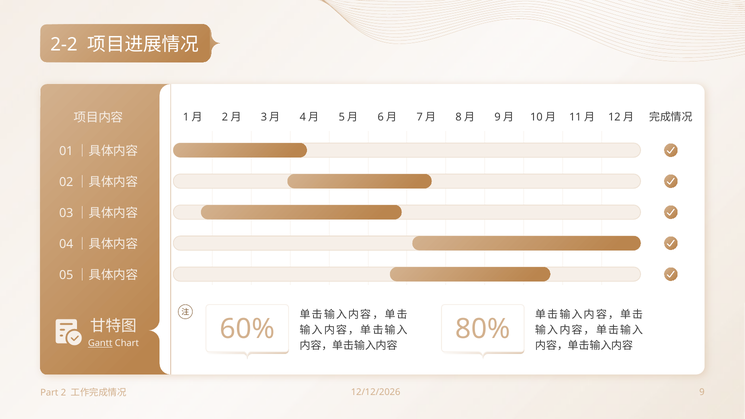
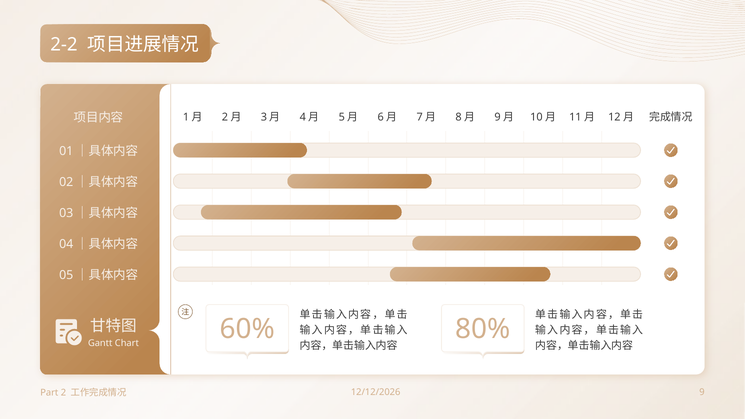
Gantt underline: present -> none
